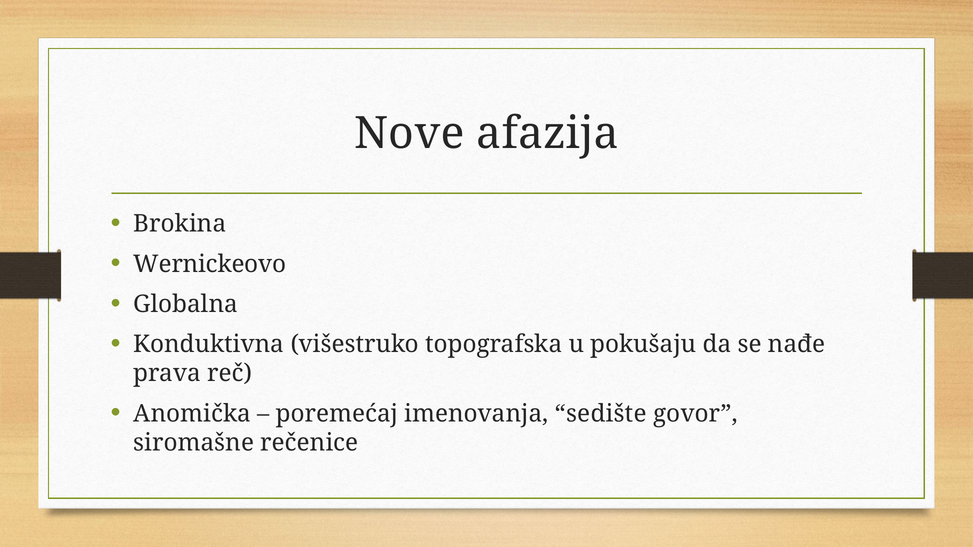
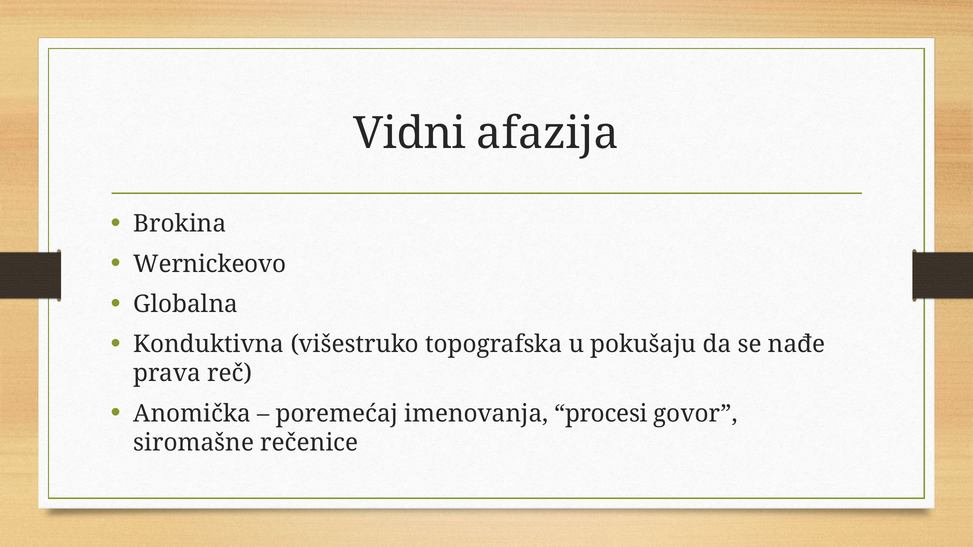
Nove: Nove -> Vidni
sedište: sedište -> procesi
